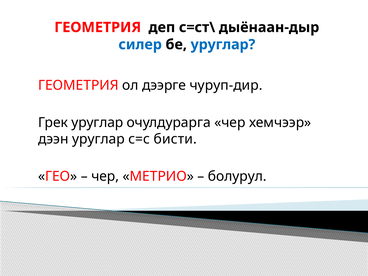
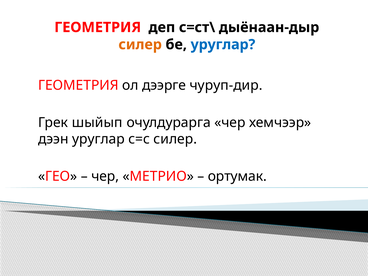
силер at (140, 45) colour: blue -> orange
Грек уруглар: уруглар -> шыйып
с=с бисти: бисти -> силер
болурул: болурул -> ортумак
